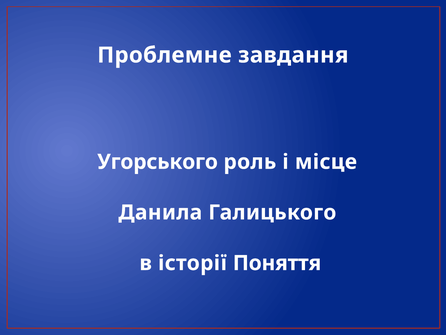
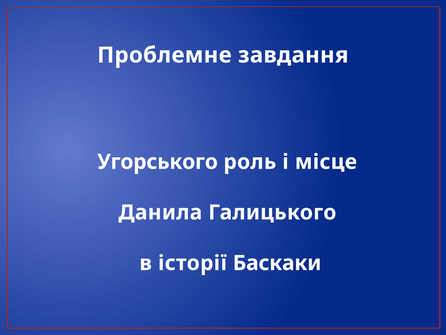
Поняття: Поняття -> Баскаки
